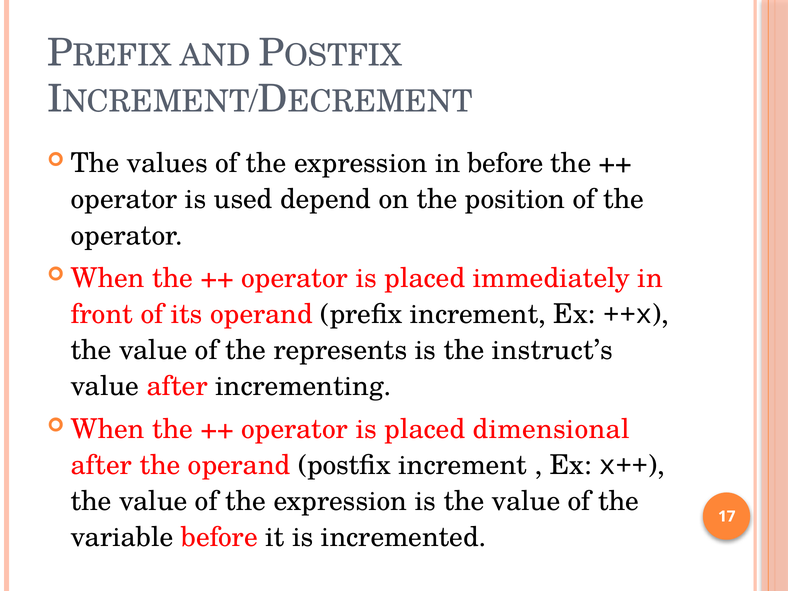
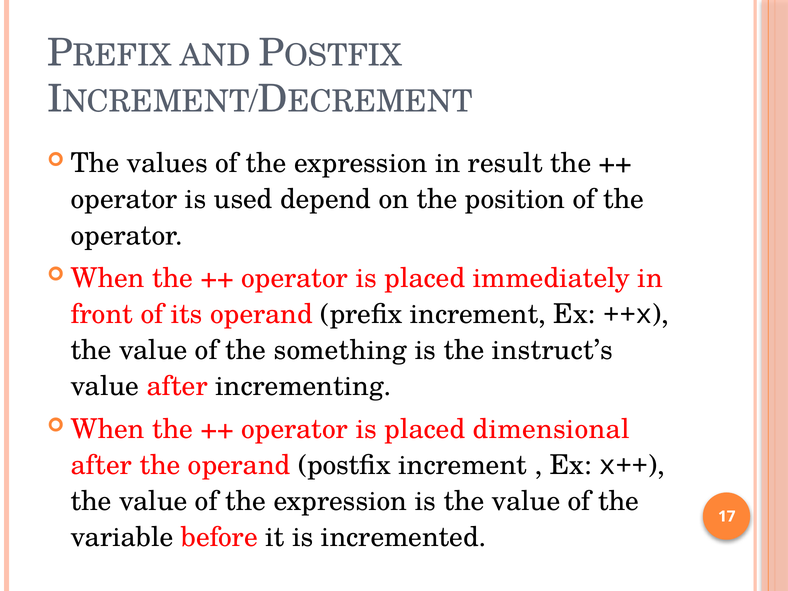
in before: before -> result
represents: represents -> something
